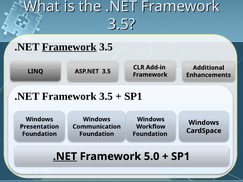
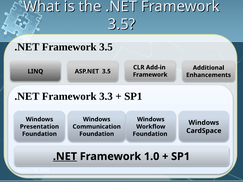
Framework at (69, 47) underline: present -> none
3.5 at (106, 97): 3.5 -> 3.3
5.0: 5.0 -> 1.0
